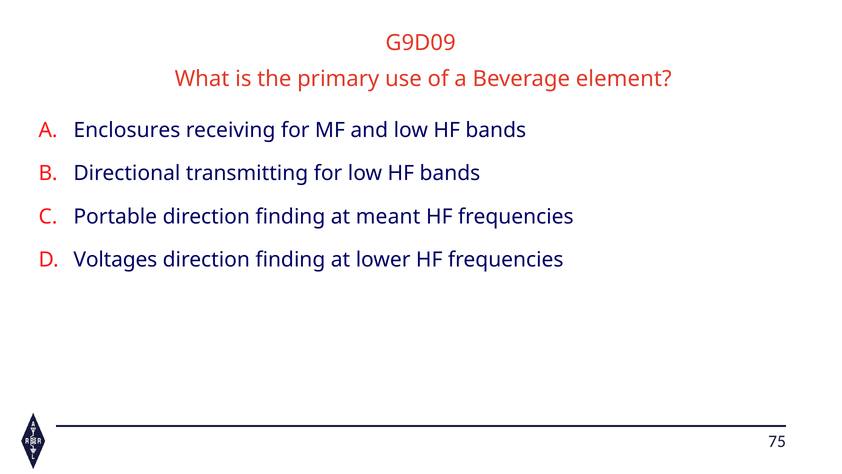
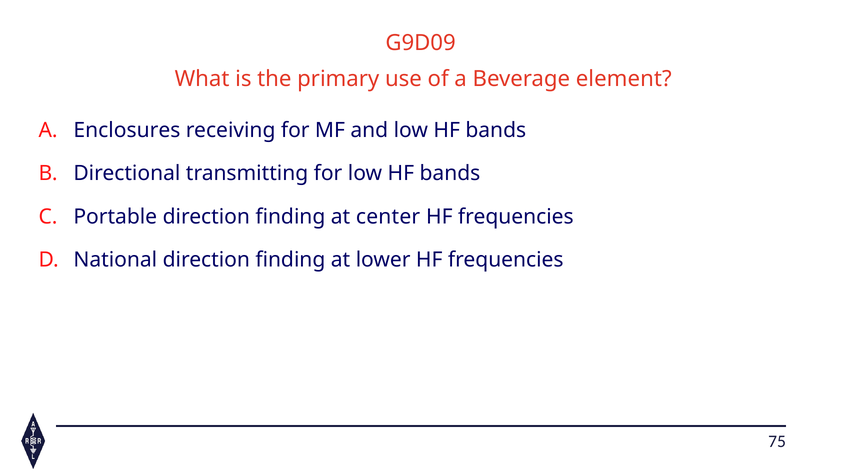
meant: meant -> center
Voltages: Voltages -> National
